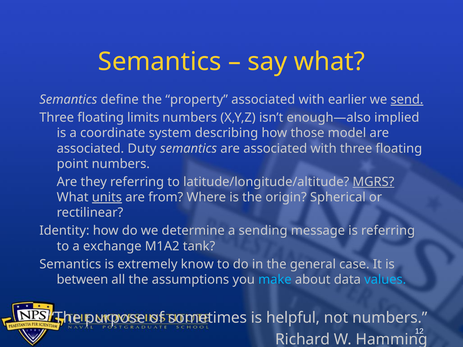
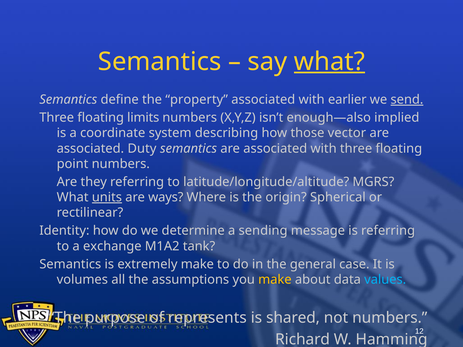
what at (329, 62) underline: none -> present
model: model -> vector
MGRS underline: present -> none
from: from -> ways
extremely know: know -> make
between: between -> volumes
make at (275, 280) colour: light blue -> yellow
sometimes: sometimes -> represents
helpful: helpful -> shared
